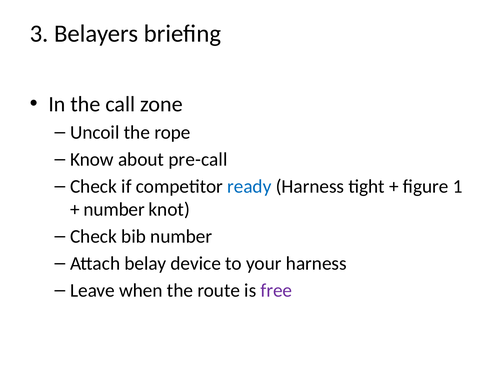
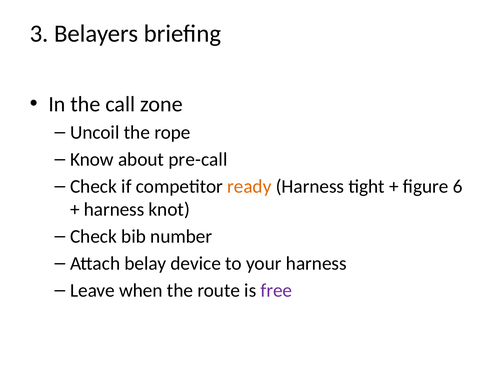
ready colour: blue -> orange
1: 1 -> 6
number at (114, 210): number -> harness
